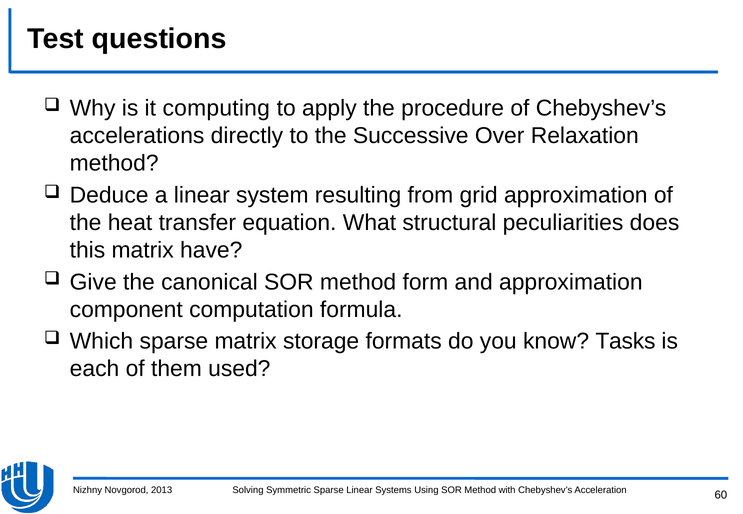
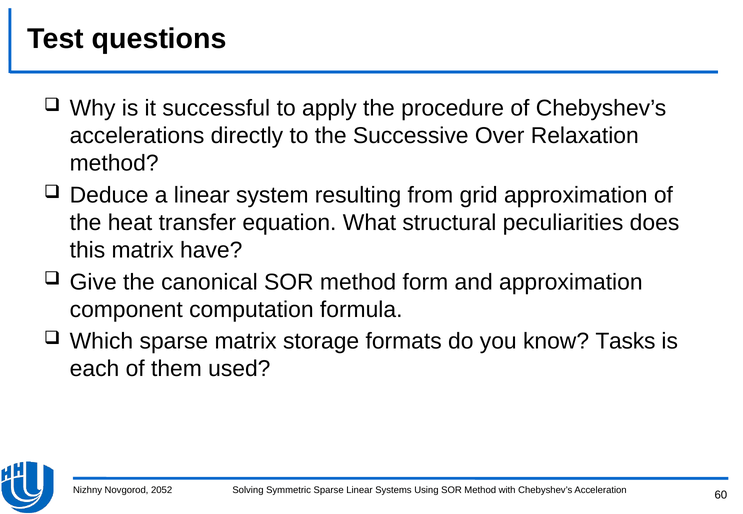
computing: computing -> successful
2013: 2013 -> 2052
